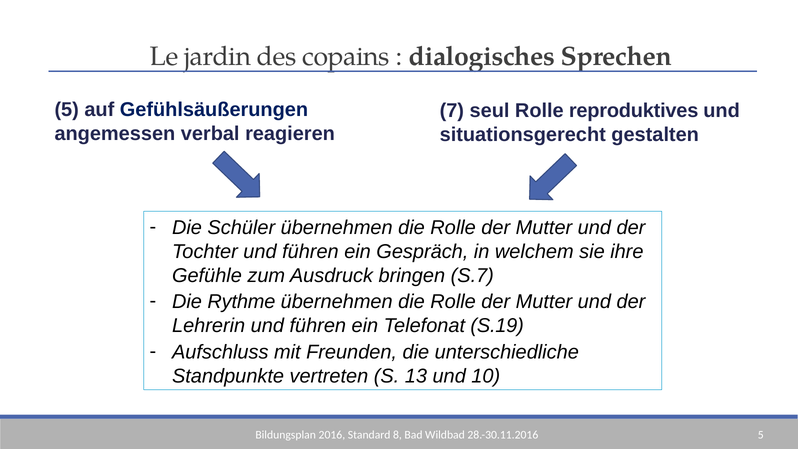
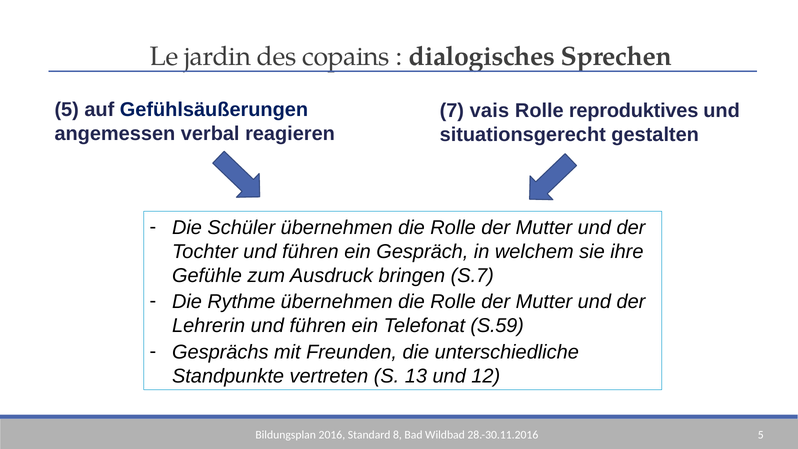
seul: seul -> vais
S.19: S.19 -> S.59
Aufschluss: Aufschluss -> Gesprächs
10: 10 -> 12
